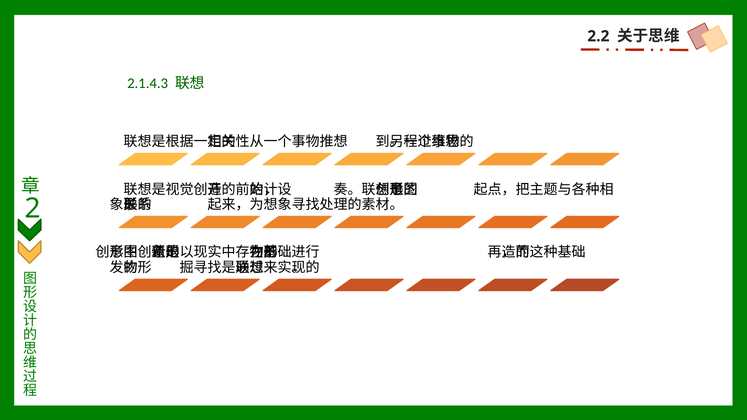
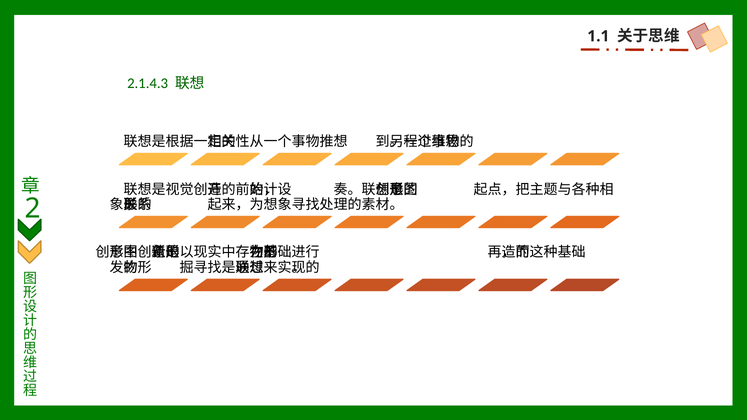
2.2: 2.2 -> 1.1
